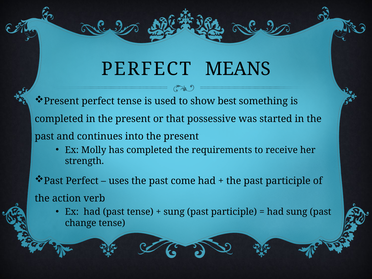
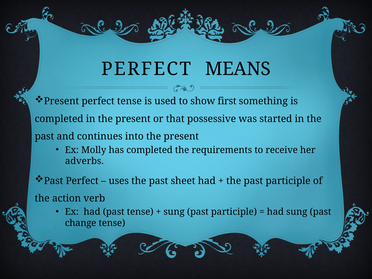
best: best -> first
strength: strength -> adverbs
come: come -> sheet
